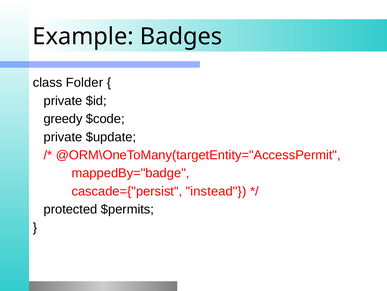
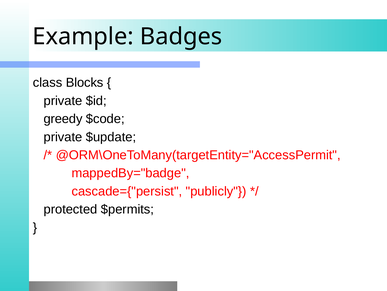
Folder: Folder -> Blocks
instead: instead -> publicly
